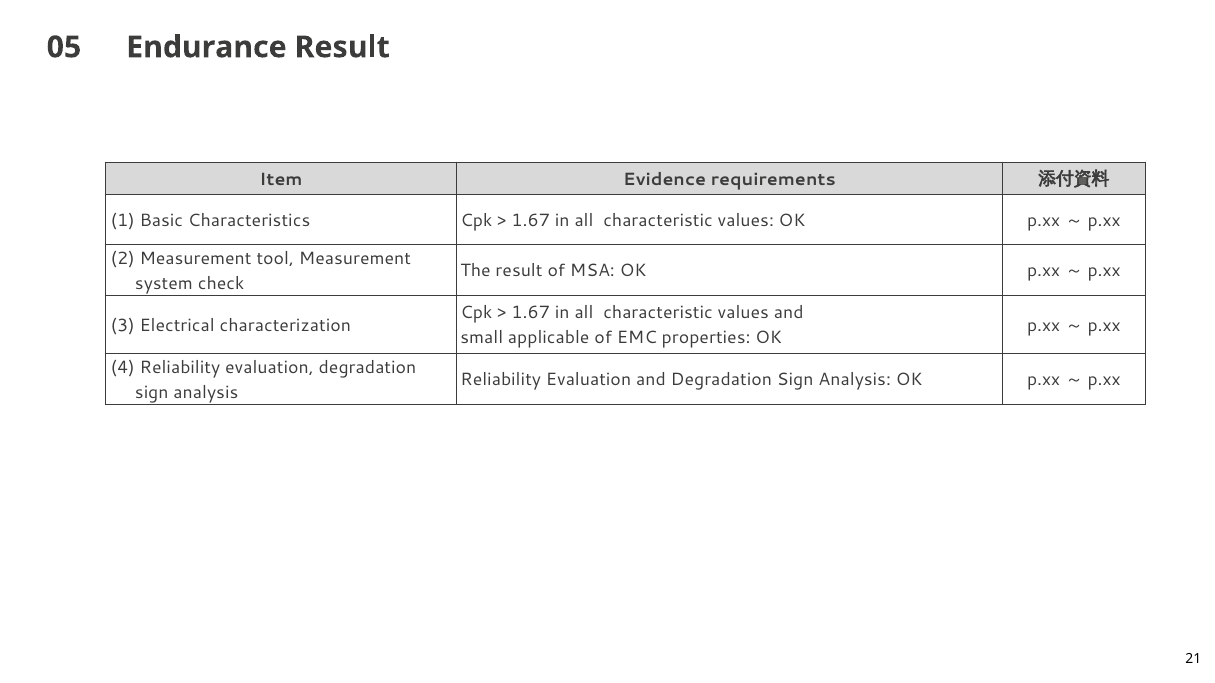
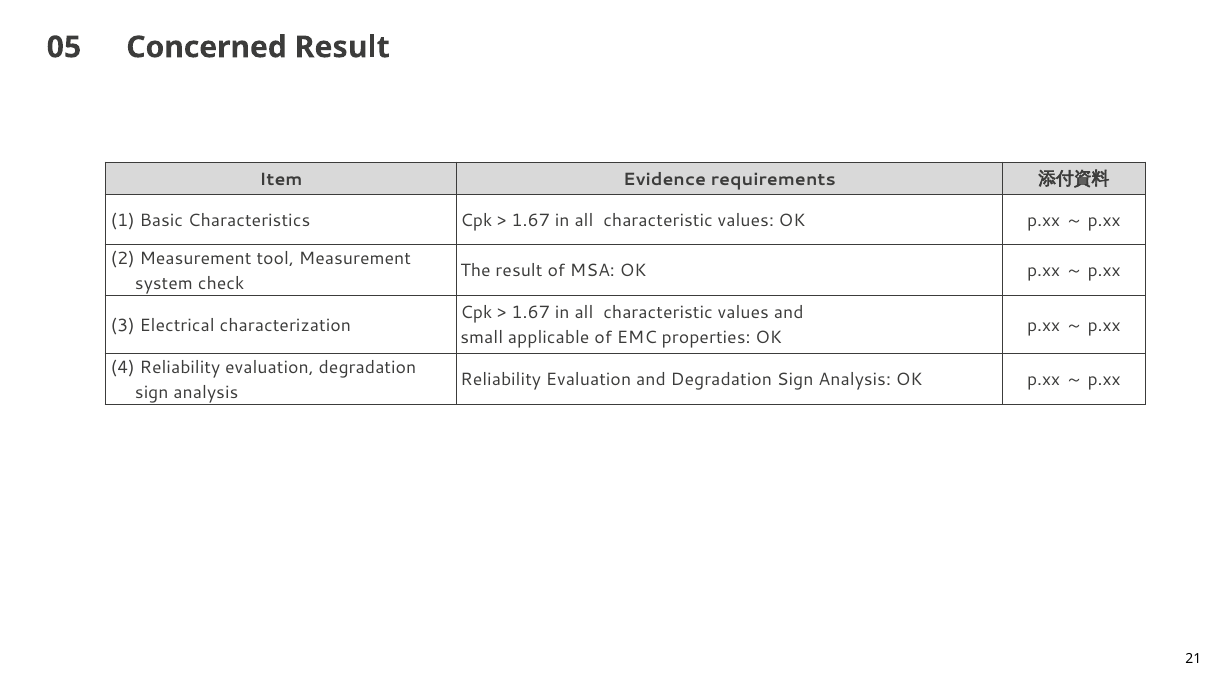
Endurance: Endurance -> Concerned
